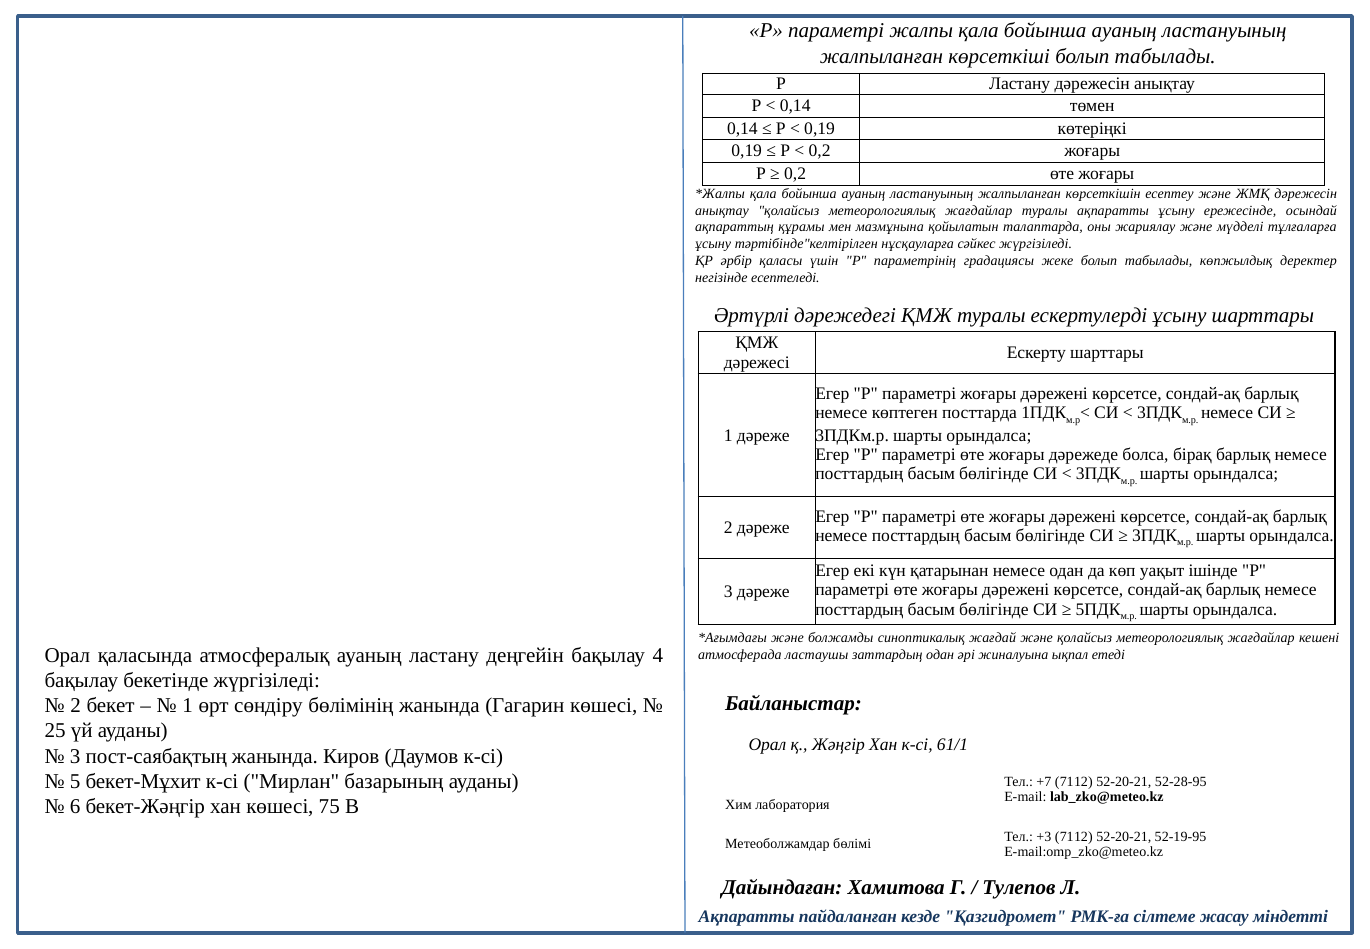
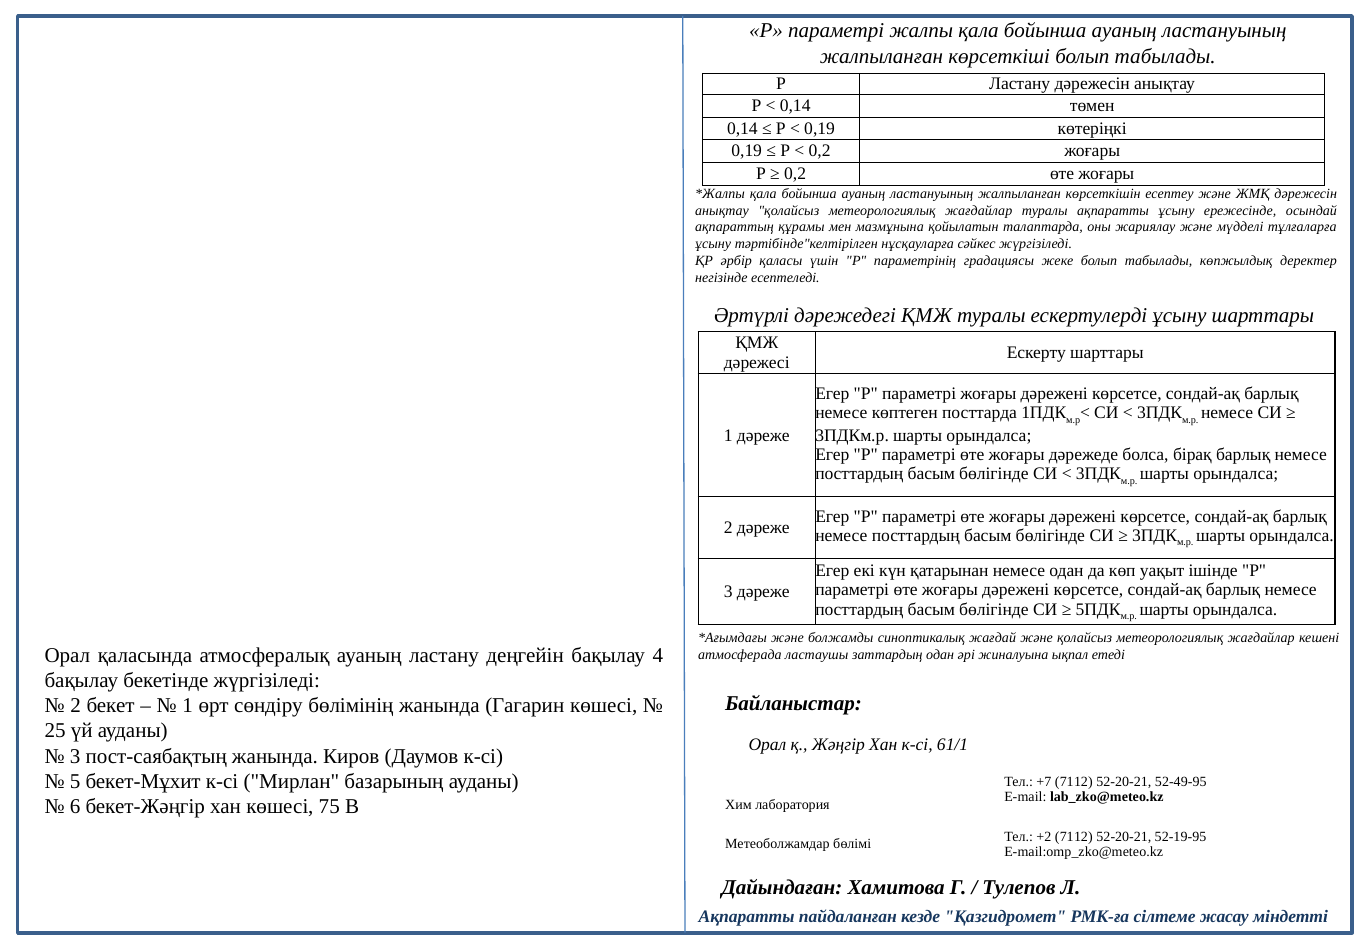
52-28-95: 52-28-95 -> 52-49-95
+3: +3 -> +2
